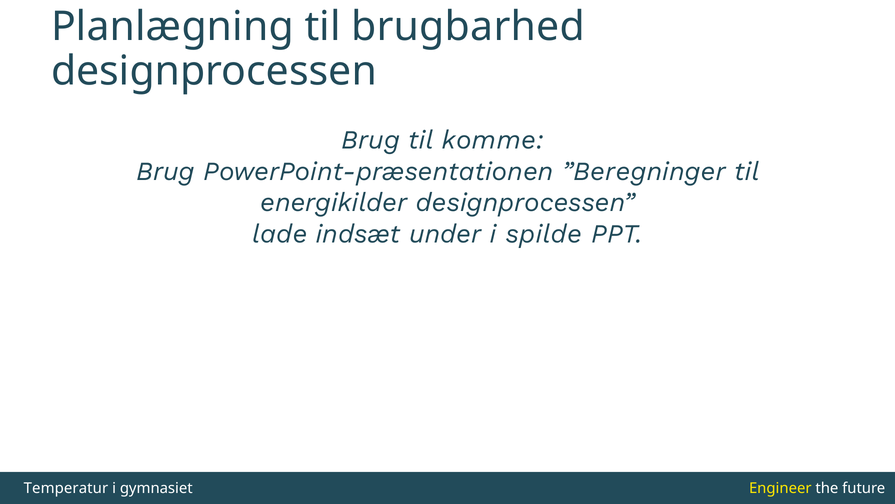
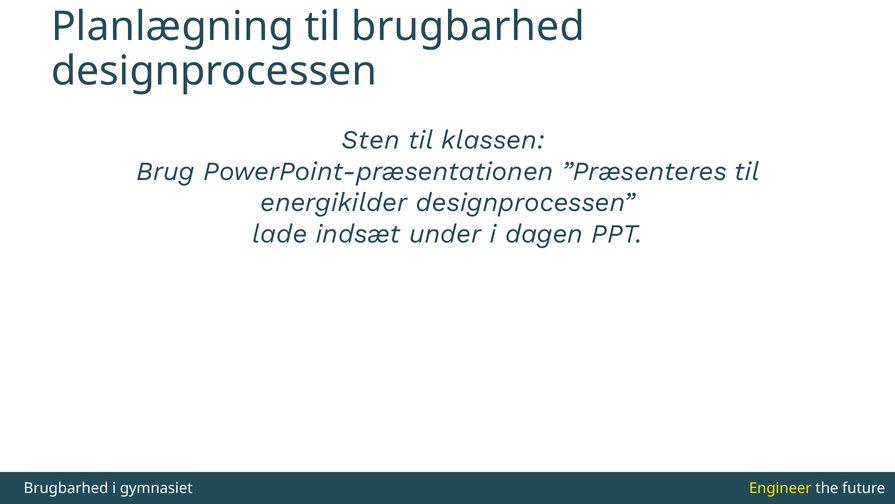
Brug at (371, 140): Brug -> Sten
komme: komme -> klassen
”Beregninger: ”Beregninger -> ”Præsenteres
spilde: spilde -> dagen
Temperatur at (66, 488): Temperatur -> Brugbarhed
